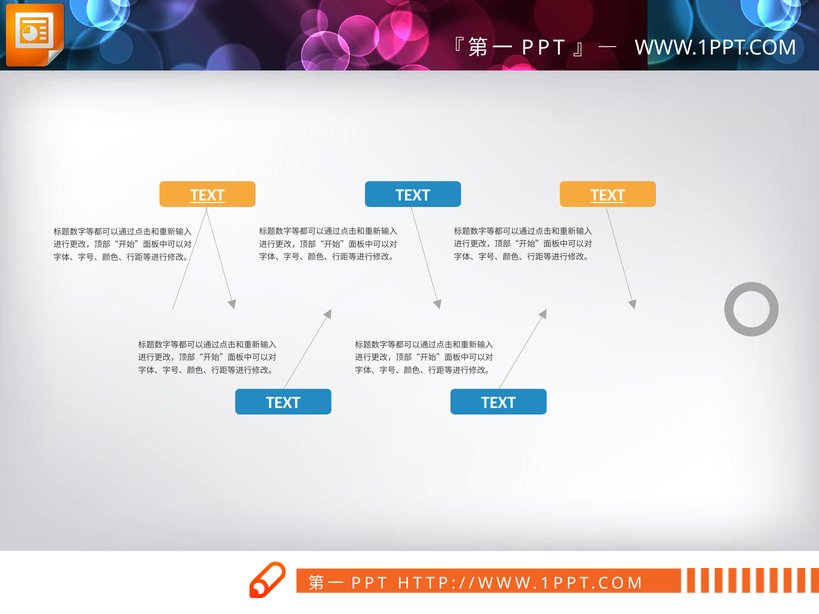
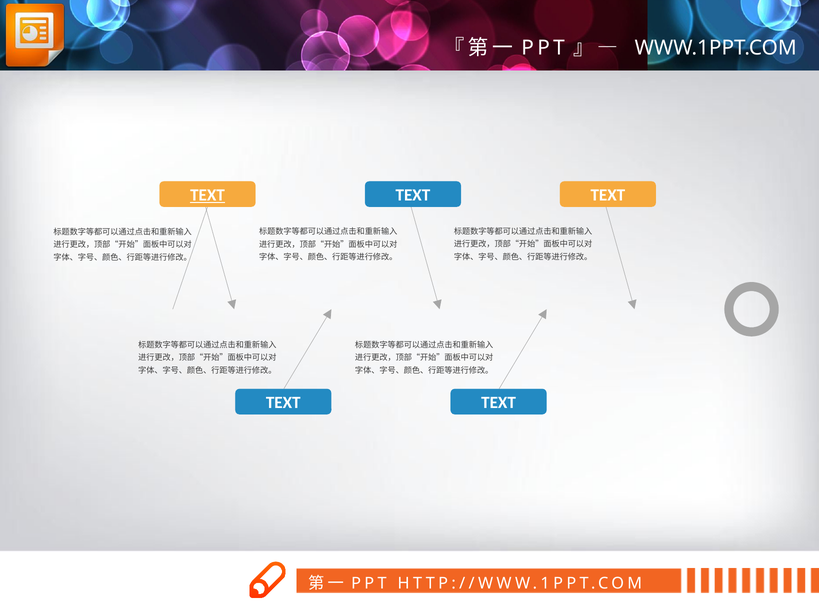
TEXT at (608, 195) underline: present -> none
